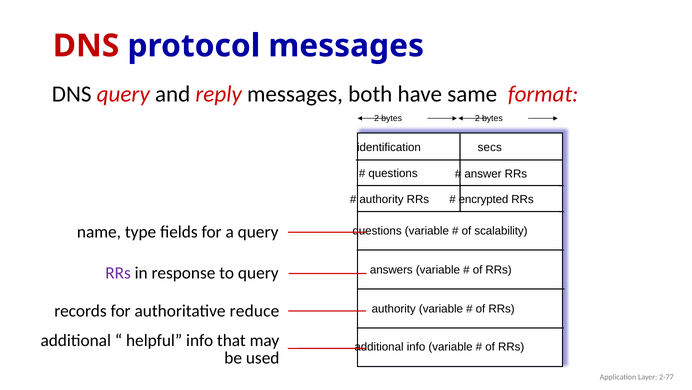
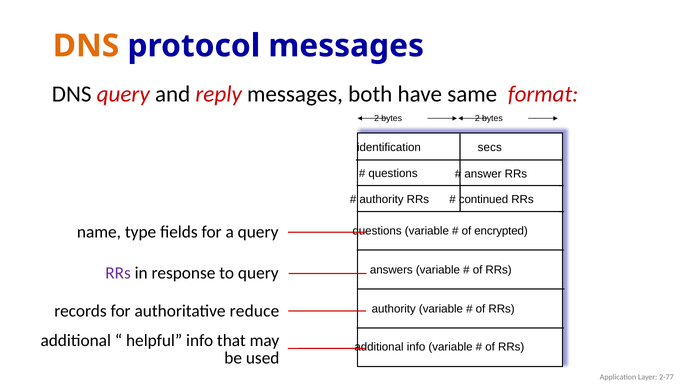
DNS at (86, 46) colour: red -> orange
encrypted: encrypted -> continued
scalability: scalability -> encrypted
